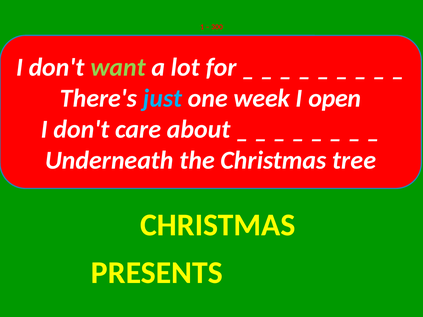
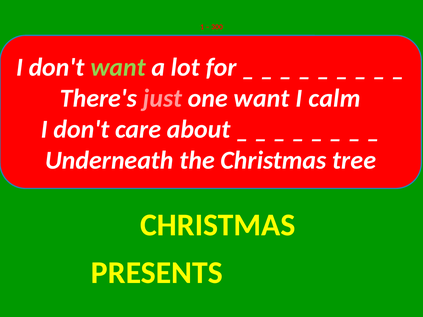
just colour: light blue -> pink
one week: week -> want
open: open -> calm
